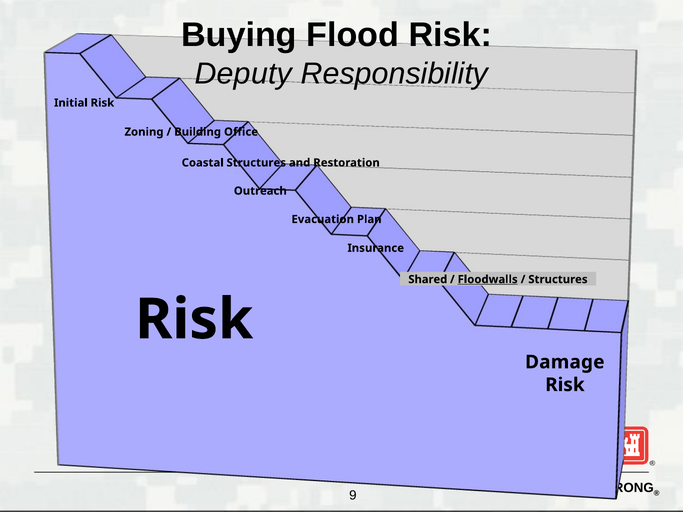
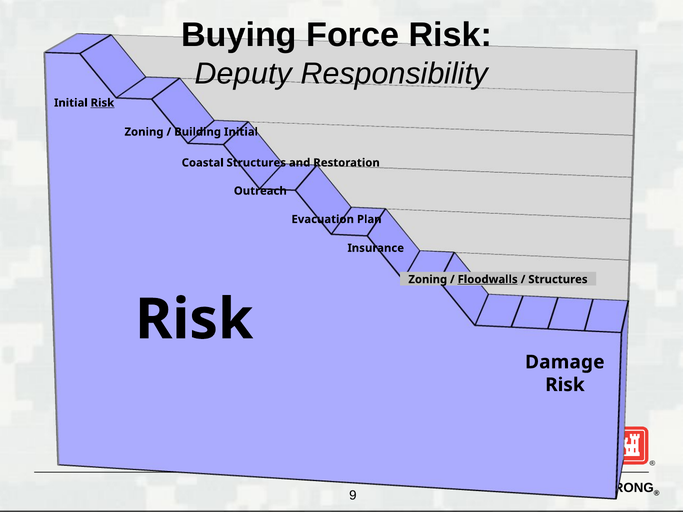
Flood: Flood -> Force
Risk at (102, 103) underline: none -> present
Building Office: Office -> Initial
Shared at (428, 280): Shared -> Zoning
